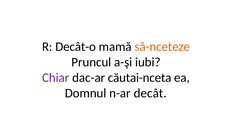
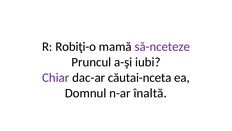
Decât-o: Decât-o -> Robiţi-o
să-nceteze colour: orange -> purple
decât: decât -> înaltă
